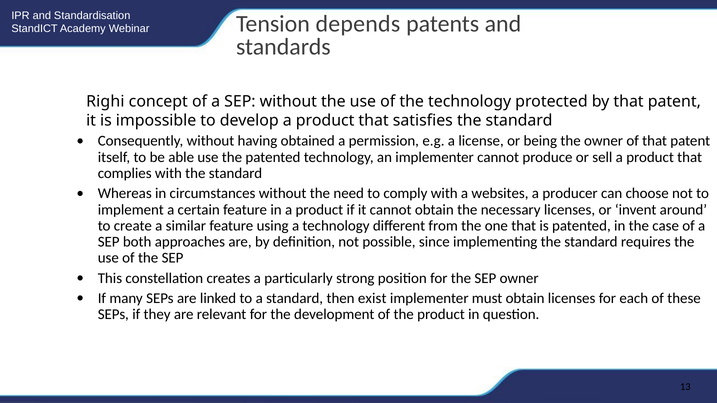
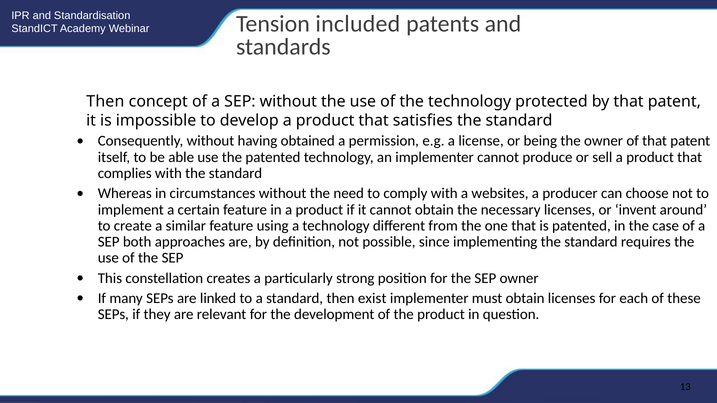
depends: depends -> included
Righi at (105, 102): Righi -> Then
